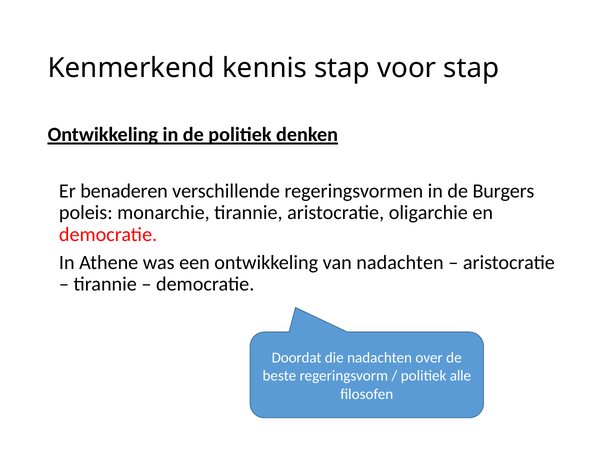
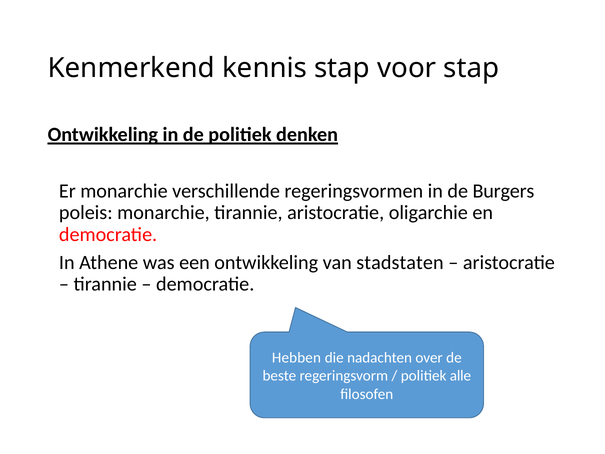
Er benaderen: benaderen -> monarchie
van nadachten: nadachten -> stadstaten
Doordat: Doordat -> Hebben
